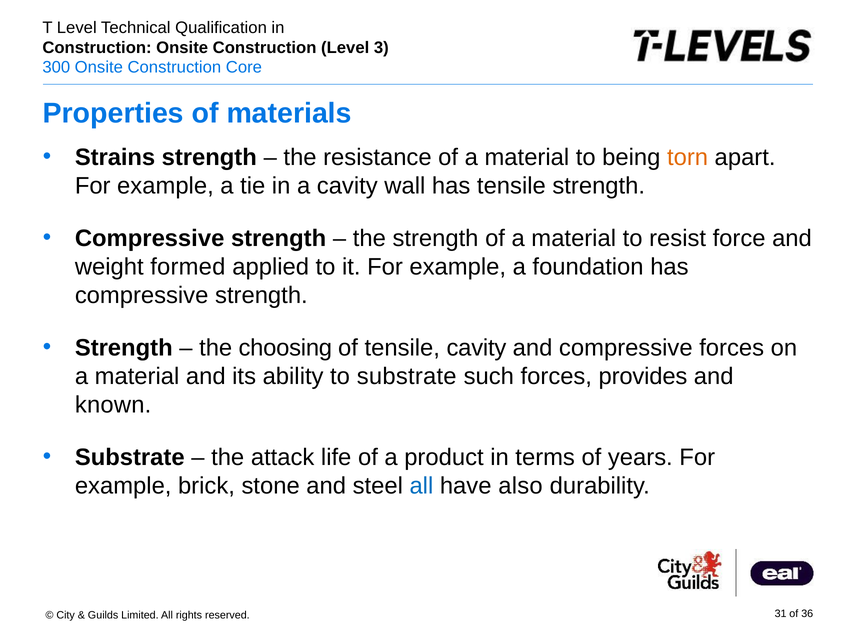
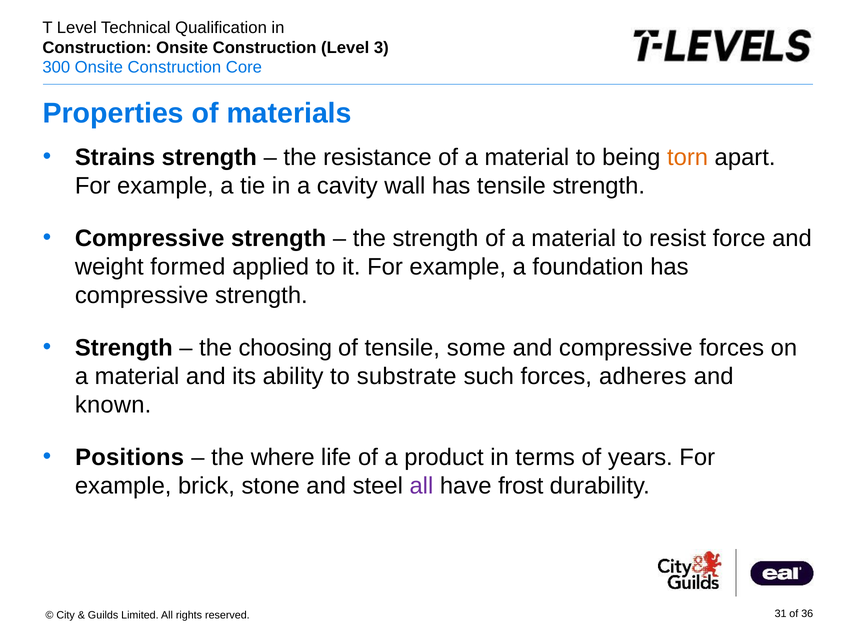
tensile cavity: cavity -> some
provides: provides -> adheres
Substrate at (130, 457): Substrate -> Positions
attack: attack -> where
all at (421, 486) colour: blue -> purple
also: also -> frost
